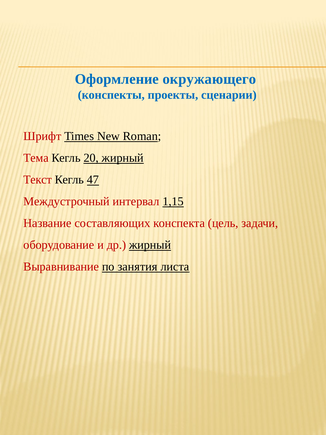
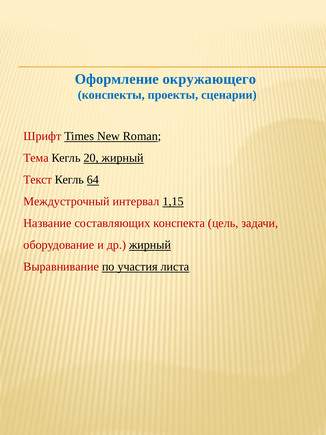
47: 47 -> 64
занятия: занятия -> участия
